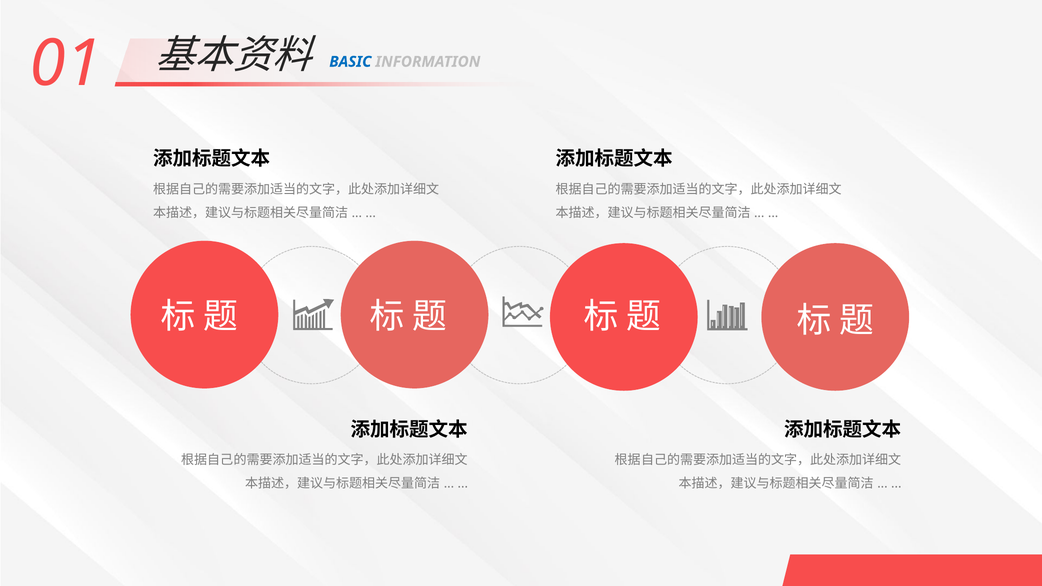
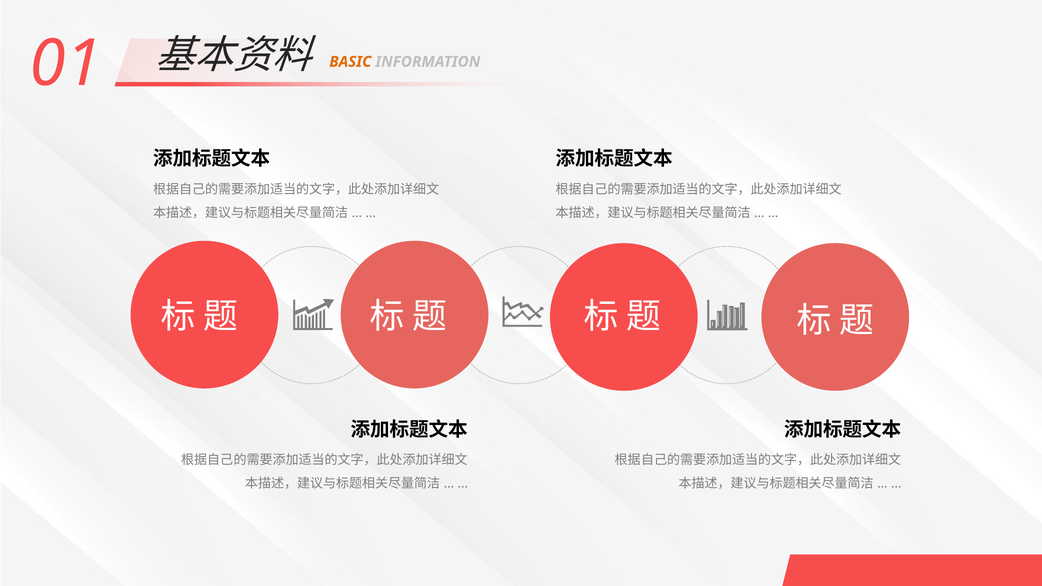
BASIC colour: blue -> orange
